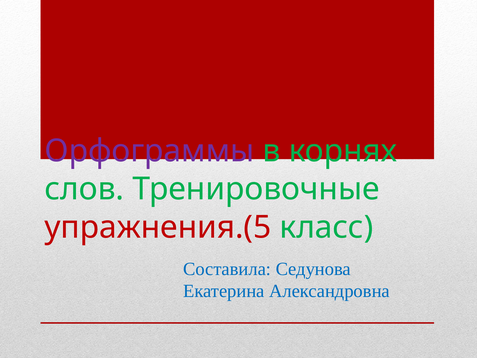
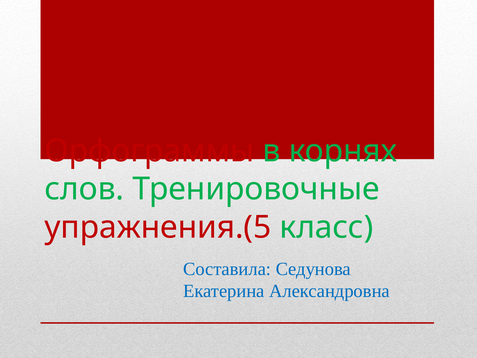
Орфограммы colour: purple -> red
